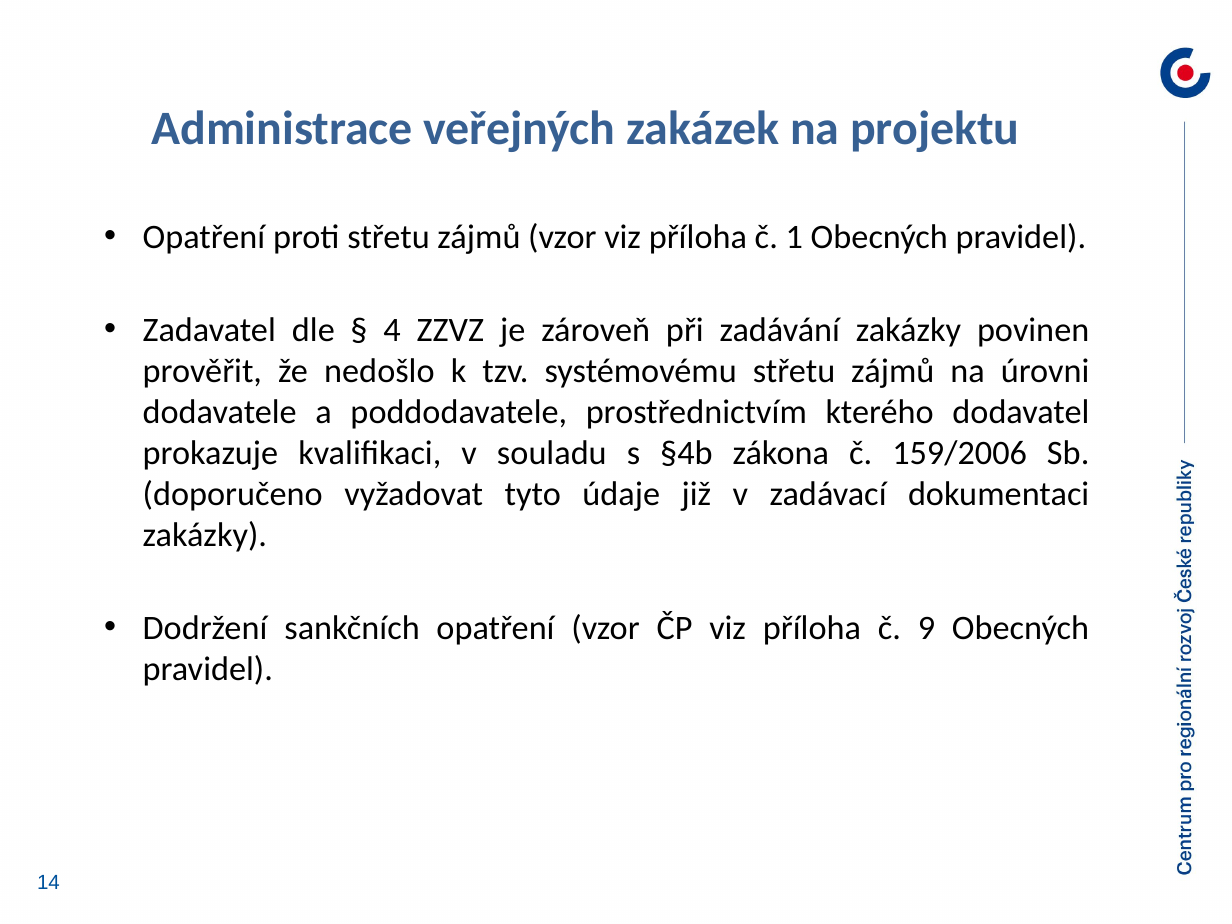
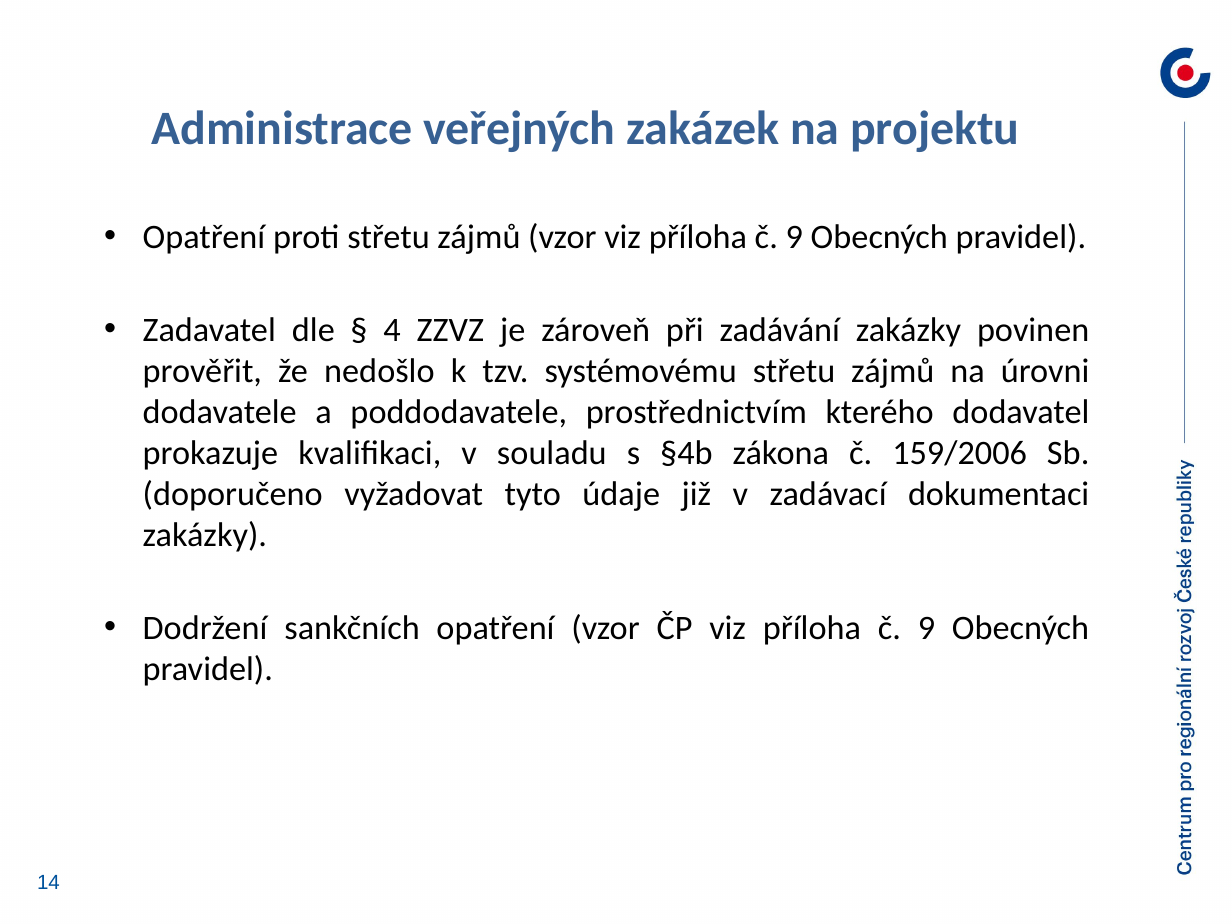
1 at (794, 238): 1 -> 9
